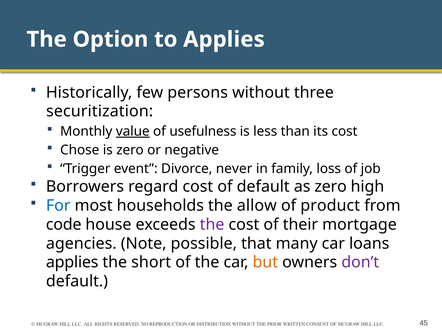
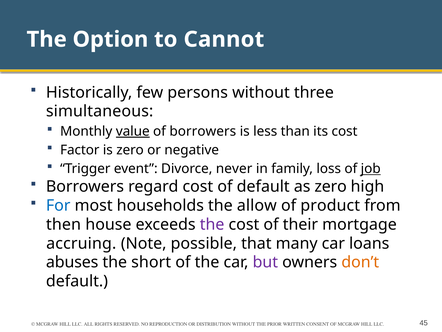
to Applies: Applies -> Cannot
securitization: securitization -> simultaneous
of usefulness: usefulness -> borrowers
Chose: Chose -> Factor
job underline: none -> present
code: code -> then
agencies: agencies -> accruing
applies at (72, 262): applies -> abuses
but colour: orange -> purple
don’t colour: purple -> orange
